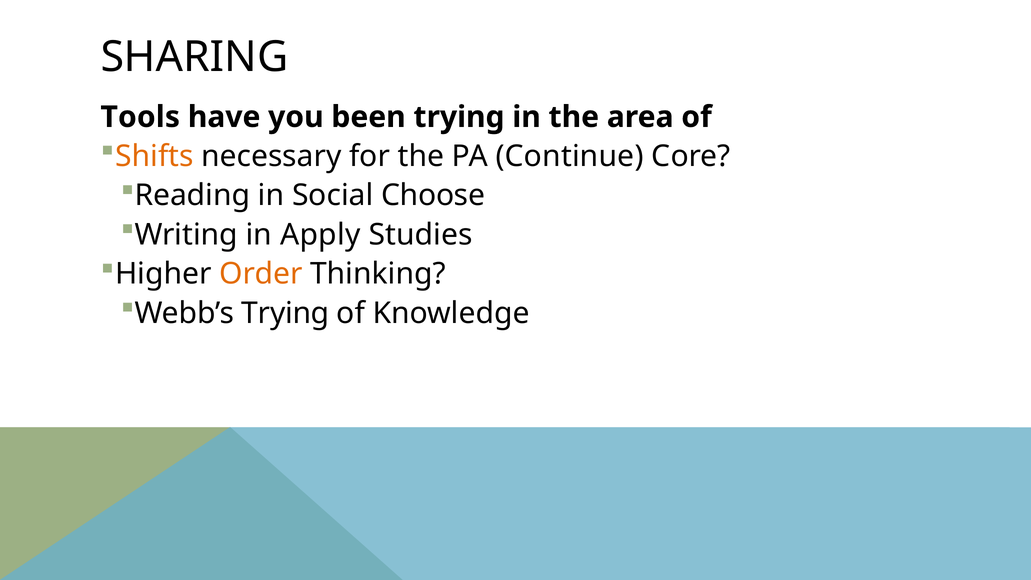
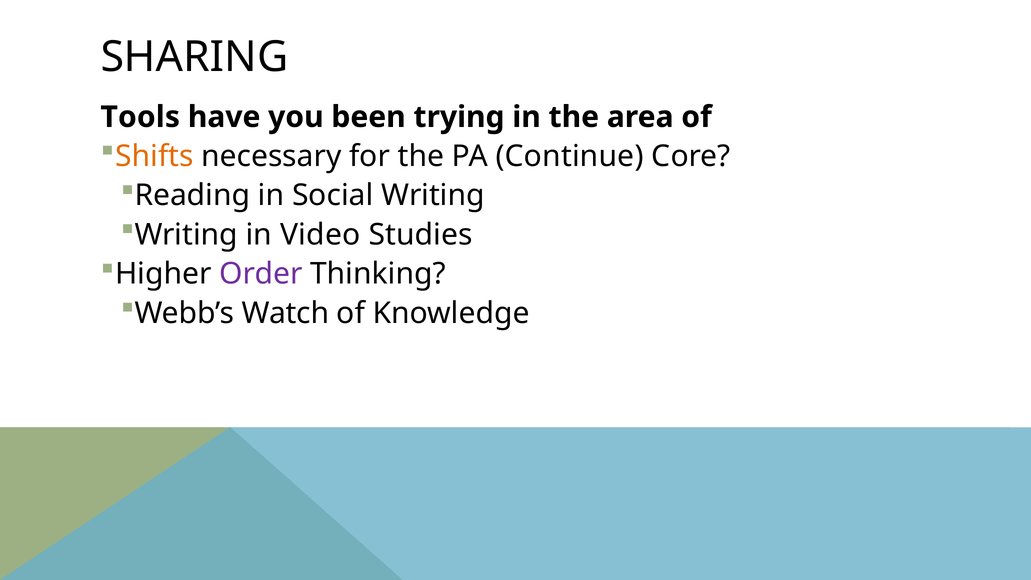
Social Choose: Choose -> Writing
Apply: Apply -> Video
Order colour: orange -> purple
Webb’s Trying: Trying -> Watch
